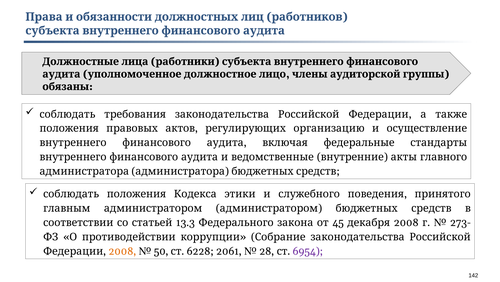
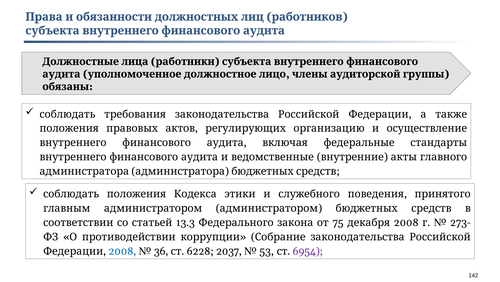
45: 45 -> 75
2008 at (122, 251) colour: orange -> blue
50: 50 -> 36
2061: 2061 -> 2037
28: 28 -> 53
